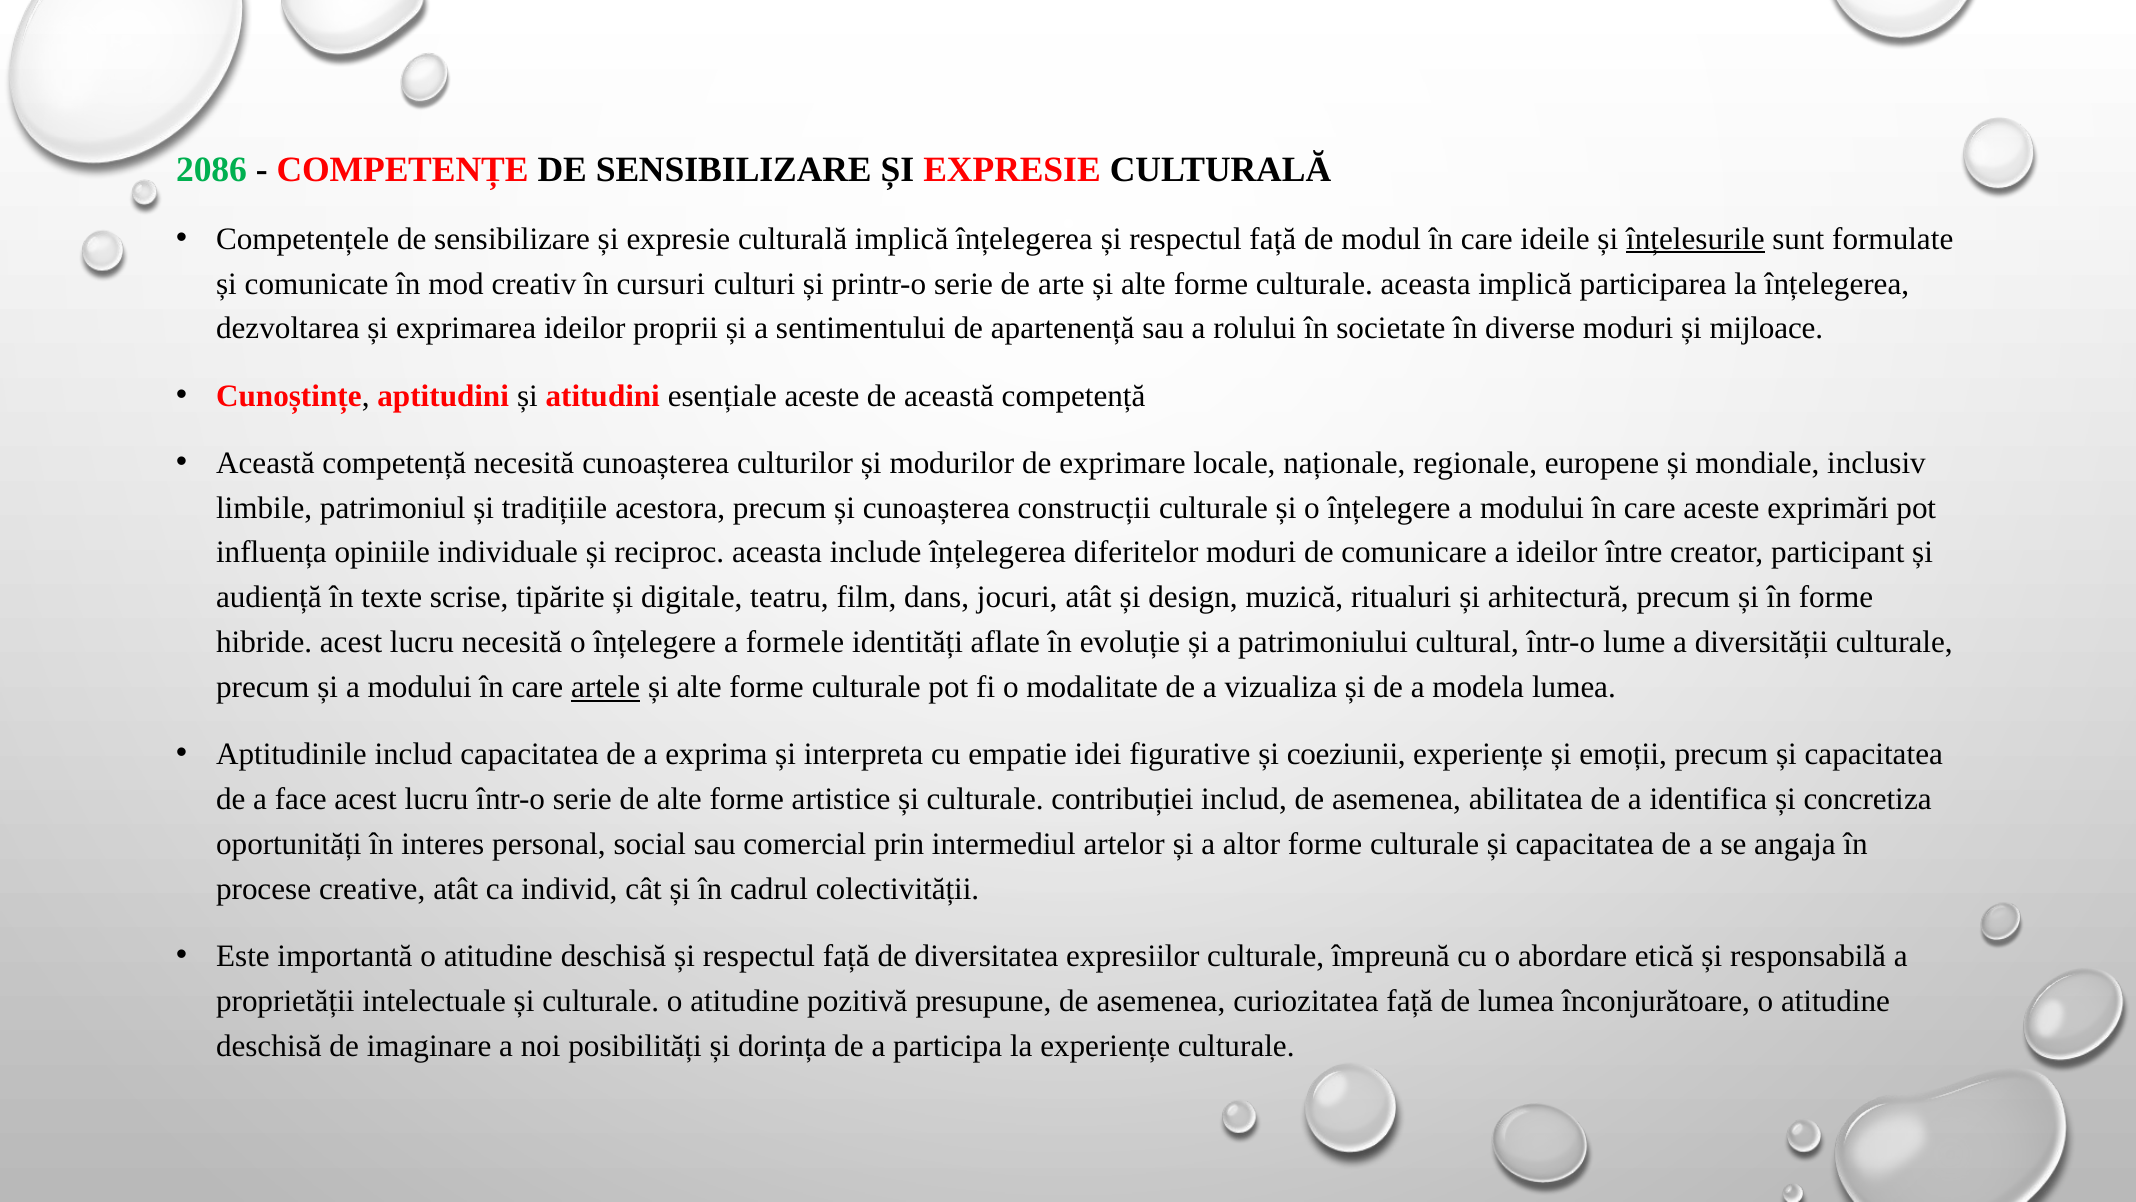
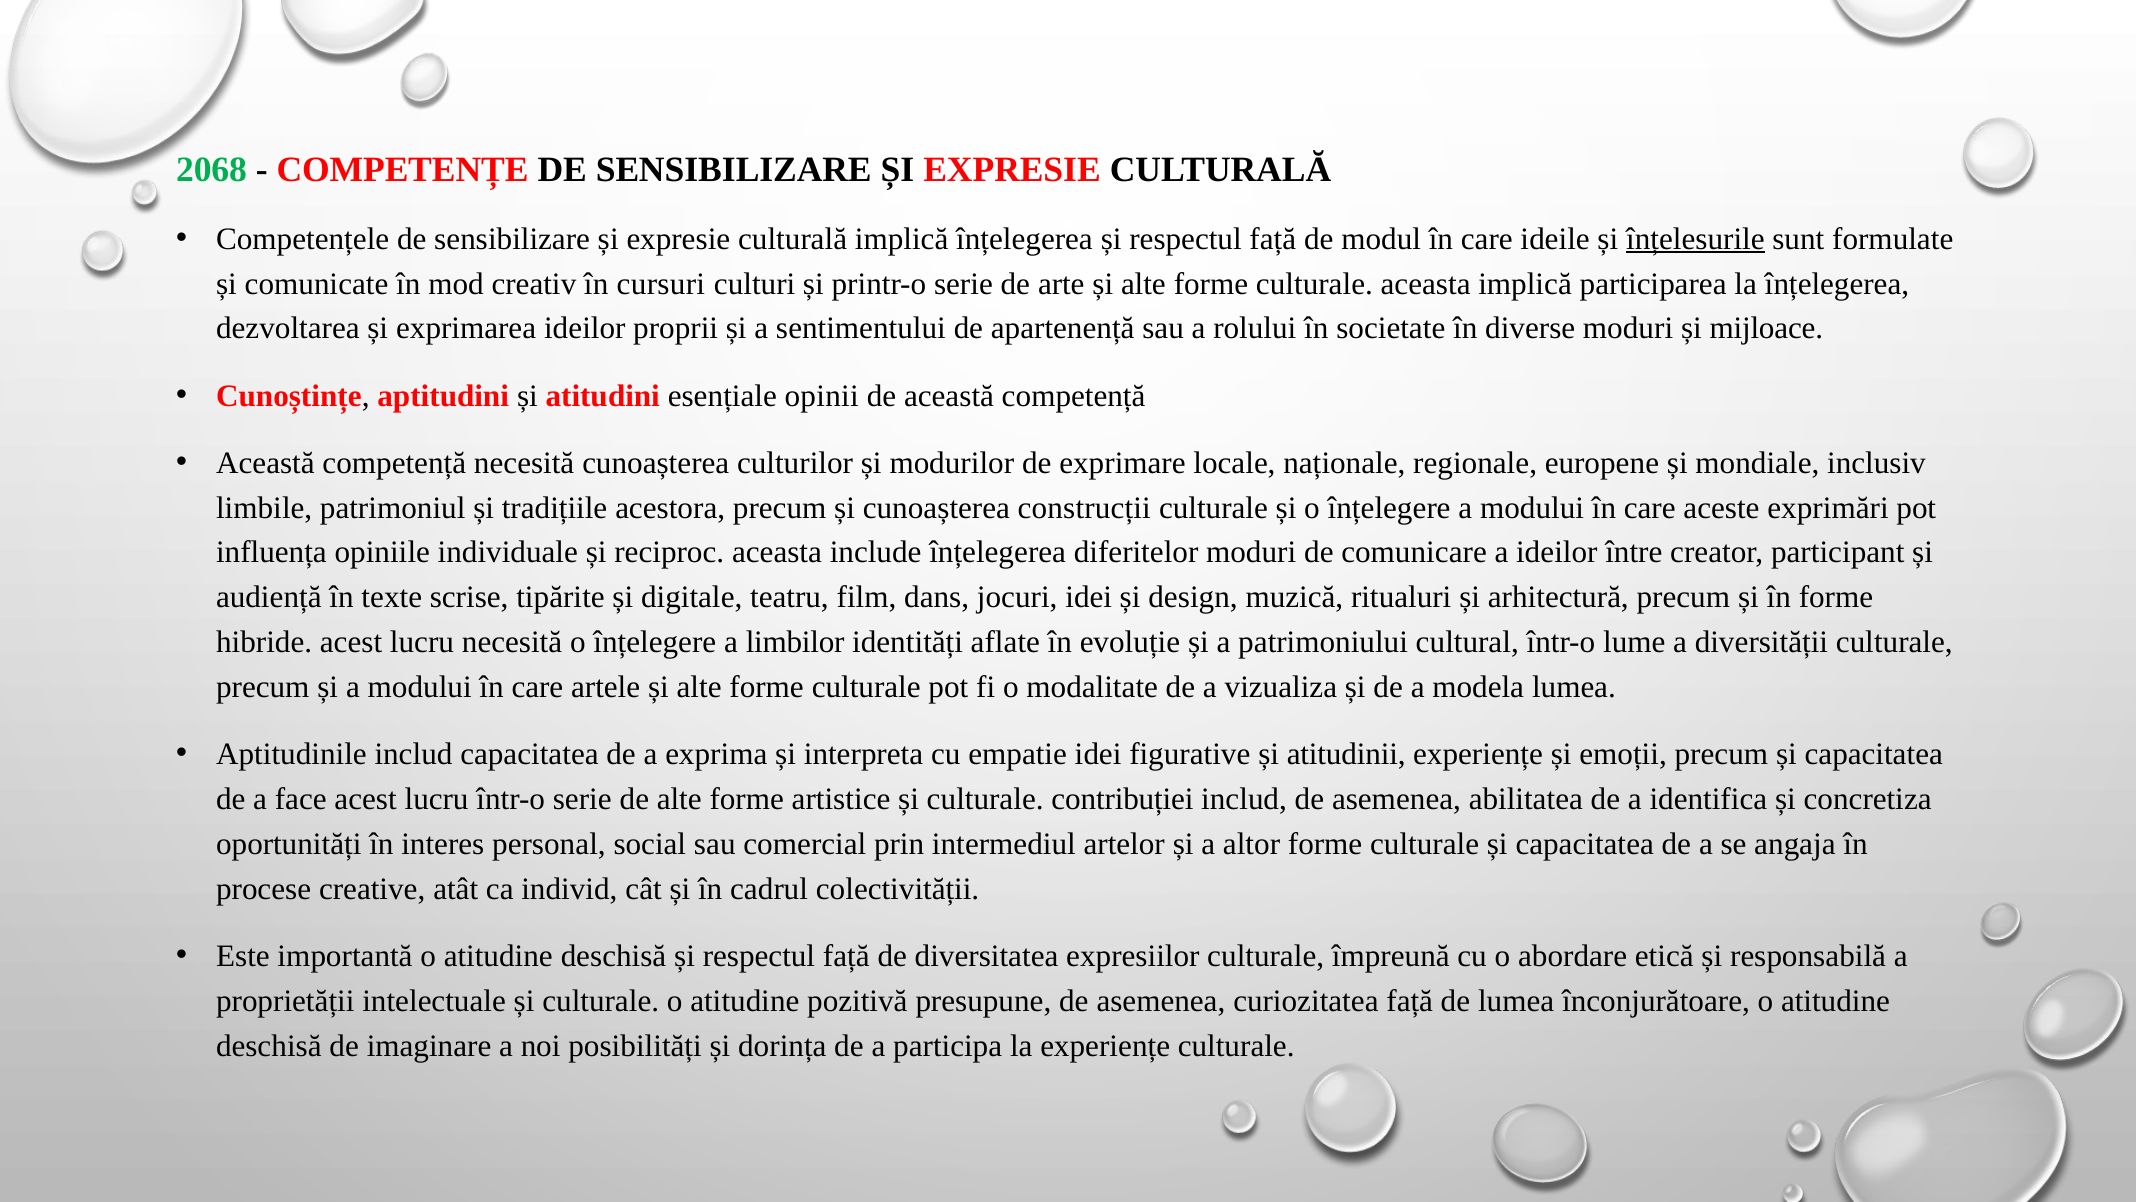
2086: 2086 -> 2068
esențiale aceste: aceste -> opinii
jocuri atât: atât -> idei
formele: formele -> limbilor
artele underline: present -> none
coeziunii: coeziunii -> atitudinii
